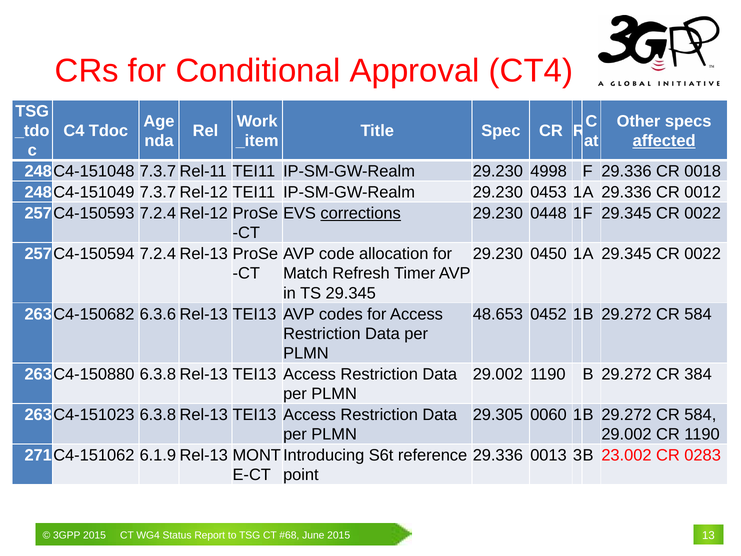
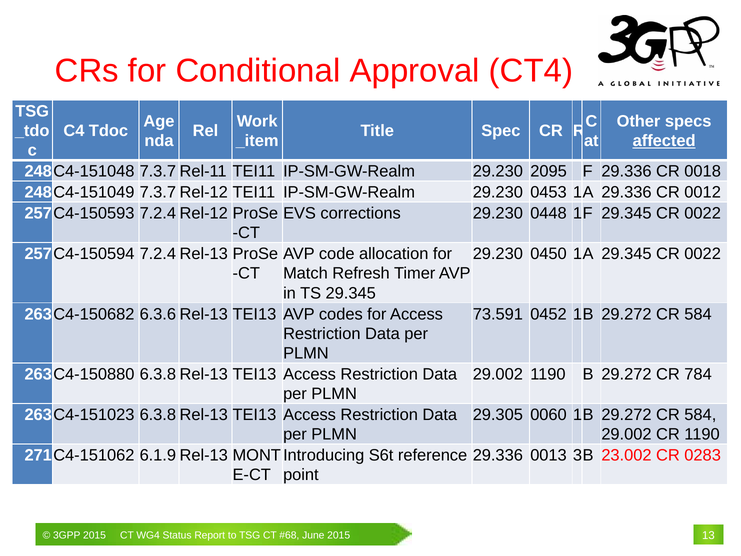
4998: 4998 -> 2095
corrections underline: present -> none
48.653: 48.653 -> 73.591
384: 384 -> 784
